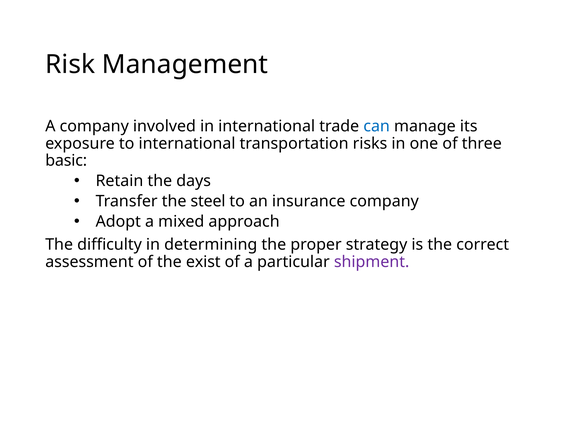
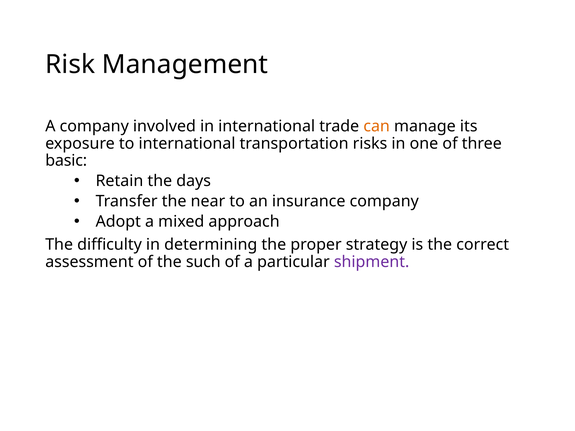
can colour: blue -> orange
steel: steel -> near
exist: exist -> such
